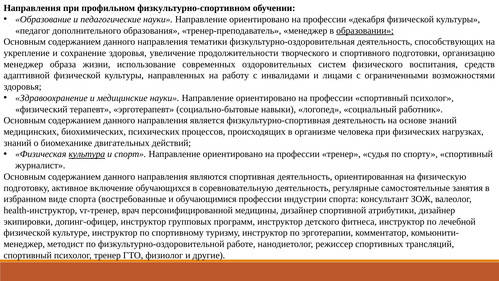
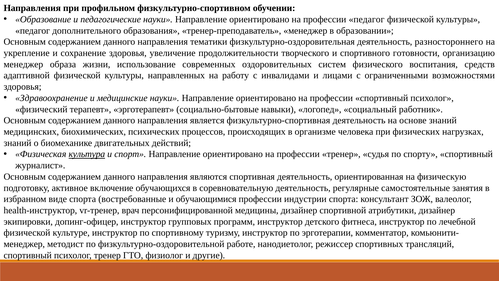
профессии декабря: декабря -> педагог
образовании underline: present -> none
способствующих: способствующих -> разностороннего
подготовки: подготовки -> готовности
